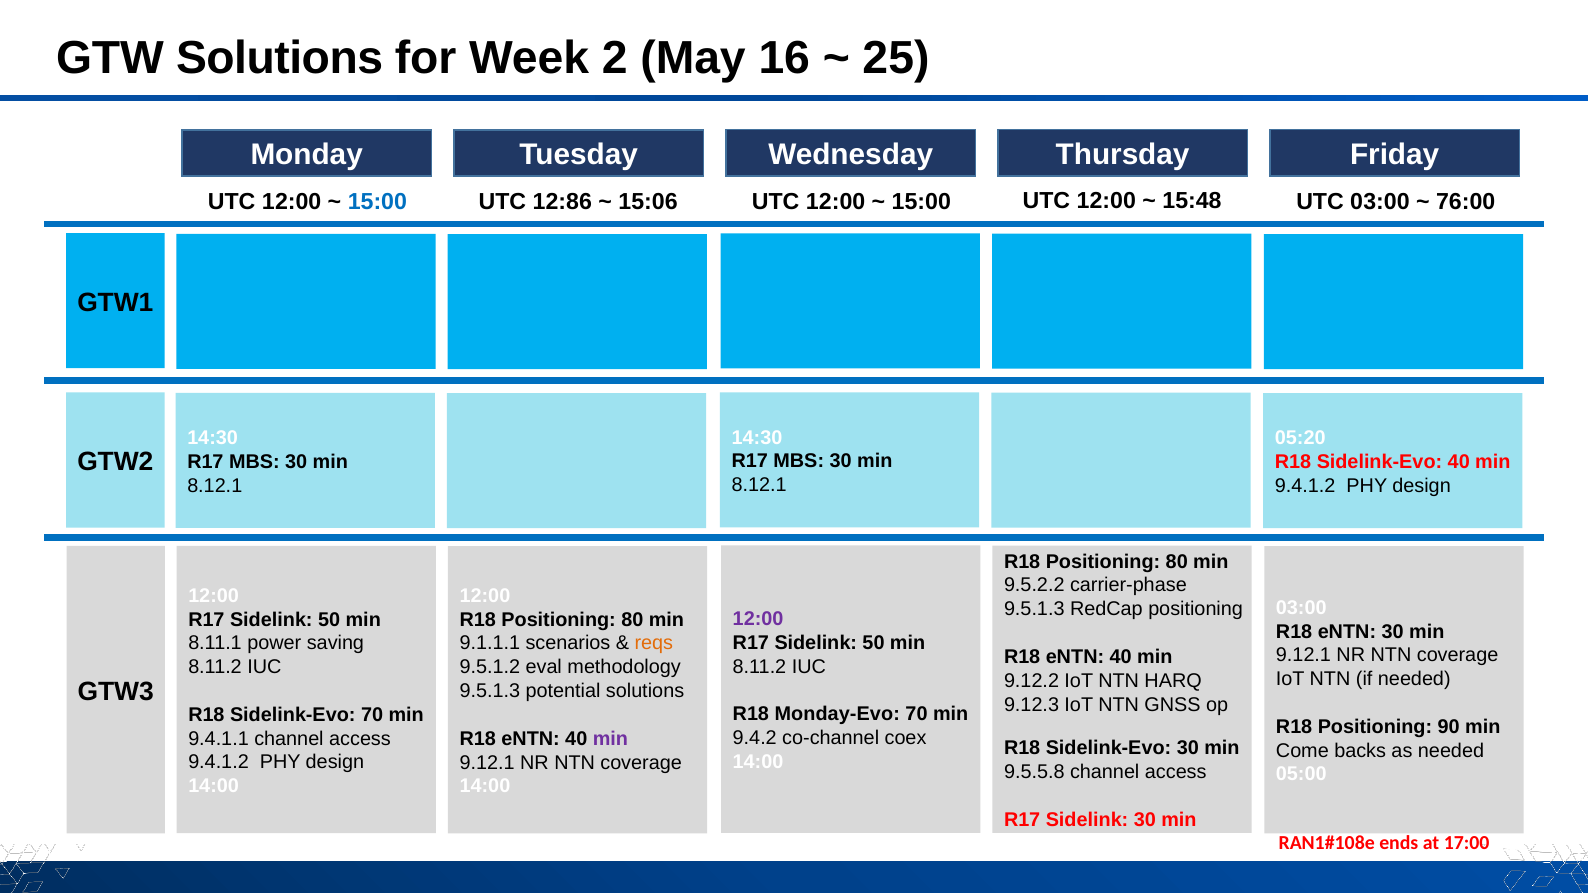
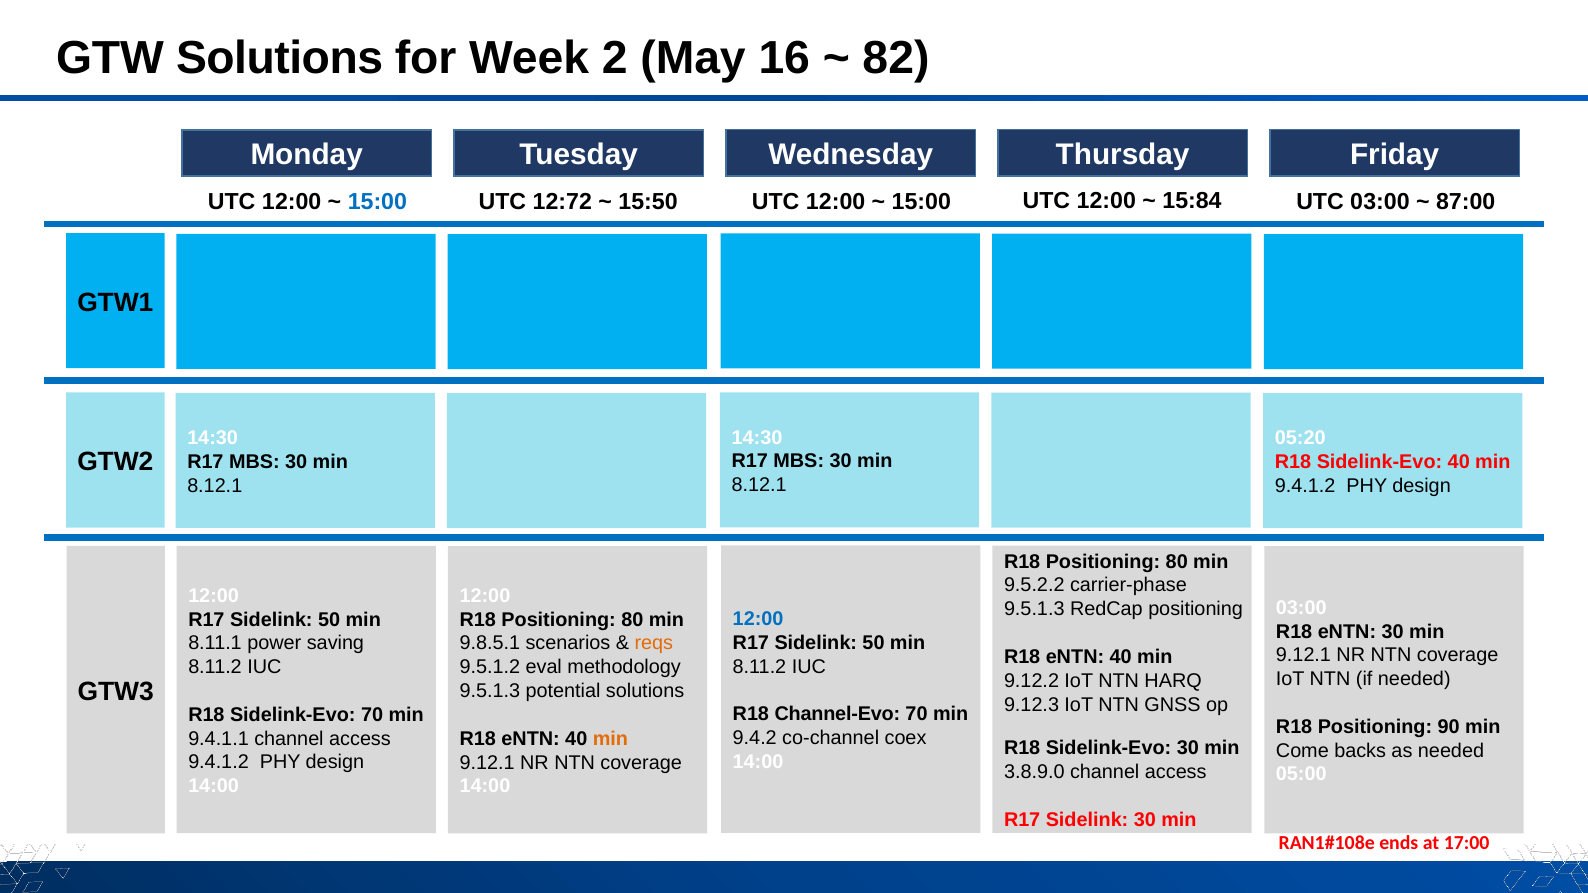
25: 25 -> 82
12:86: 12:86 -> 12:72
15:06: 15:06 -> 15:50
15:48: 15:48 -> 15:84
76:00: 76:00 -> 87:00
12:00 at (758, 619) colour: purple -> blue
9.1.1.1: 9.1.1.1 -> 9.8.5.1
Monday-Evo: Monday-Evo -> Channel-Evo
min at (610, 739) colour: purple -> orange
9.5.5.8: 9.5.5.8 -> 3.8.9.0
